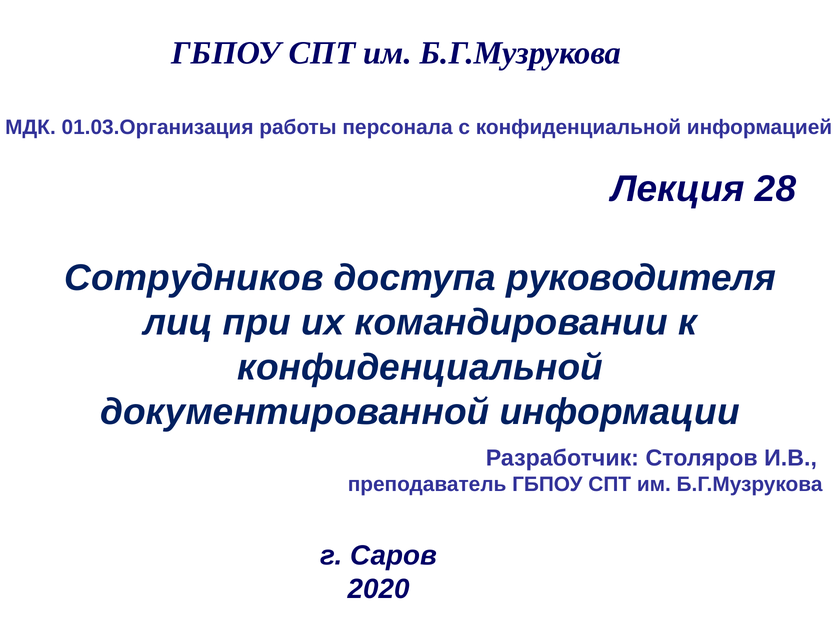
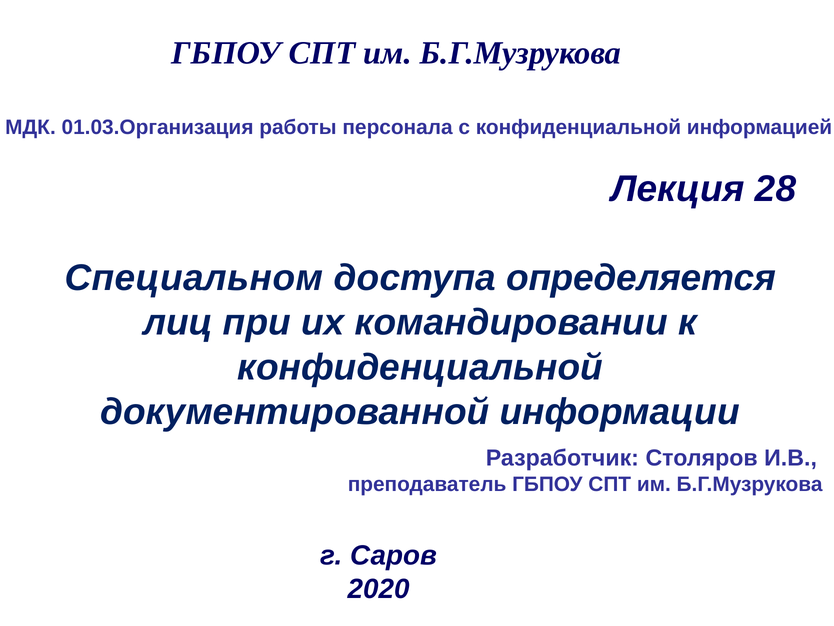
Сотрудников: Сотрудников -> Специальном
руководителя: руководителя -> определяется
